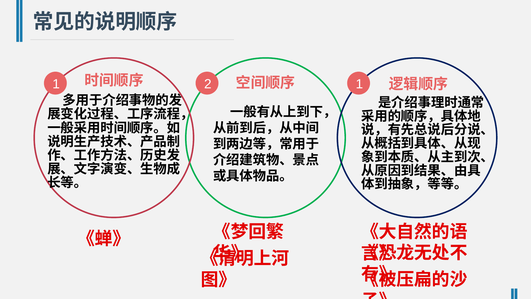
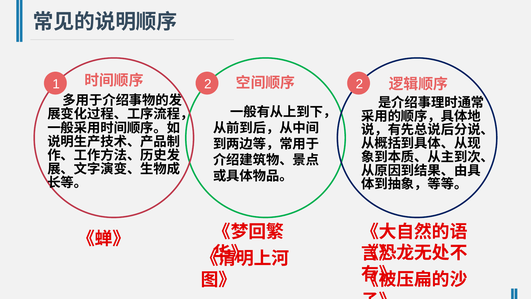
2 1: 1 -> 2
